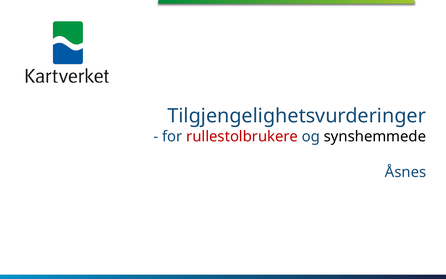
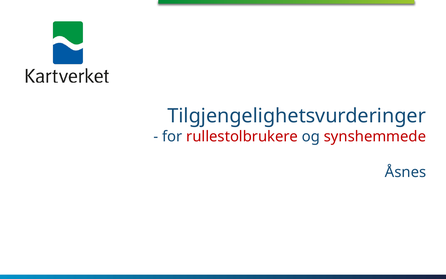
synshemmede colour: black -> red
